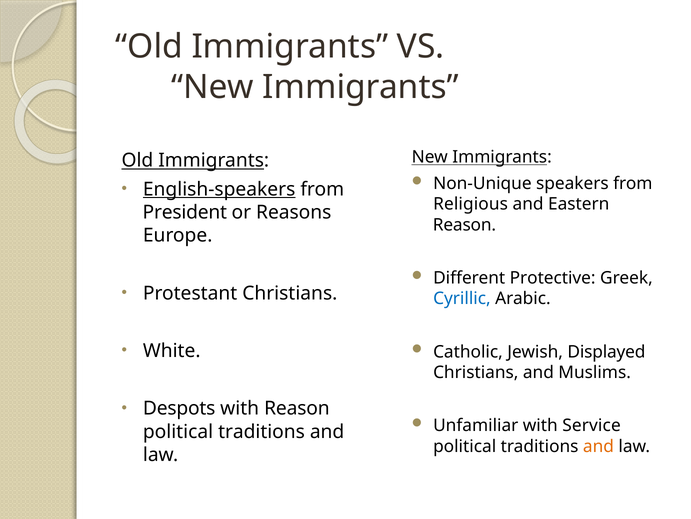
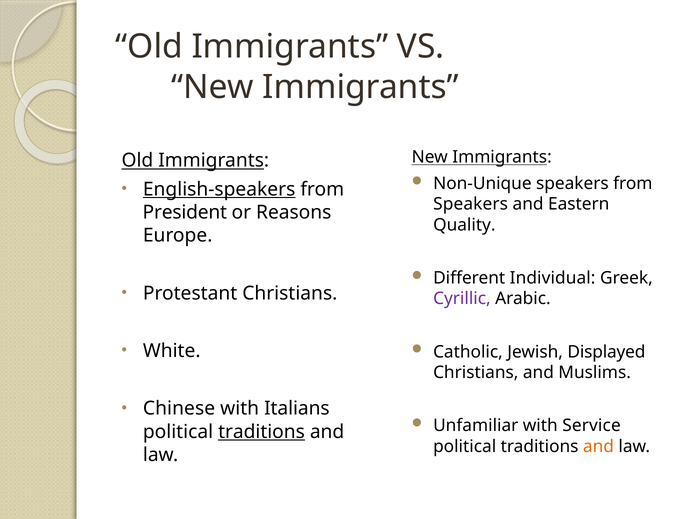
Religious at (471, 204): Religious -> Speakers
Reason at (464, 225): Reason -> Quality
Protective: Protective -> Individual
Cyrillic colour: blue -> purple
Despots: Despots -> Chinese
with Reason: Reason -> Italians
traditions at (262, 431) underline: none -> present
